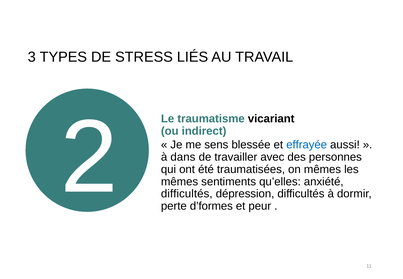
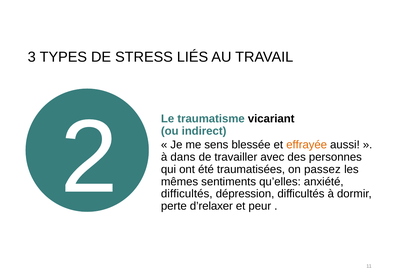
effrayée colour: blue -> orange
on mêmes: mêmes -> passez
d’formes: d’formes -> d’relaxer
